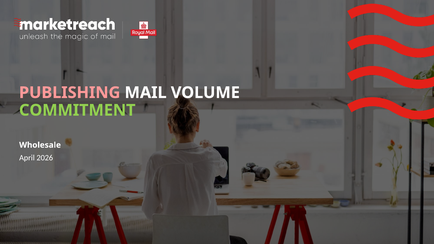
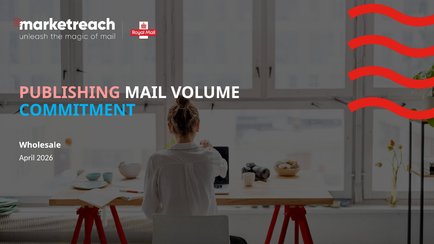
COMMITMENT colour: light green -> light blue
